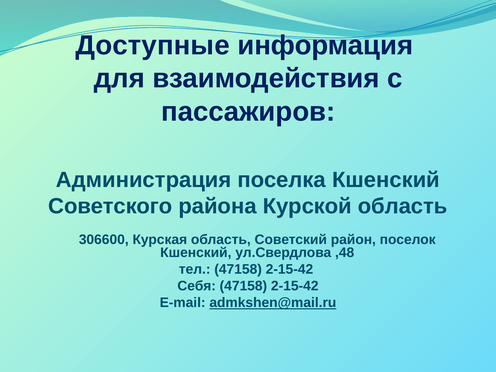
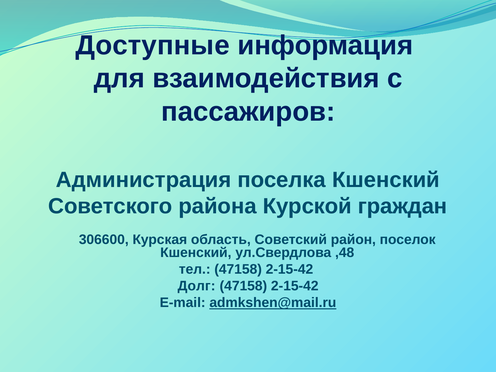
Курской область: область -> граждан
Себя: Себя -> Долг
